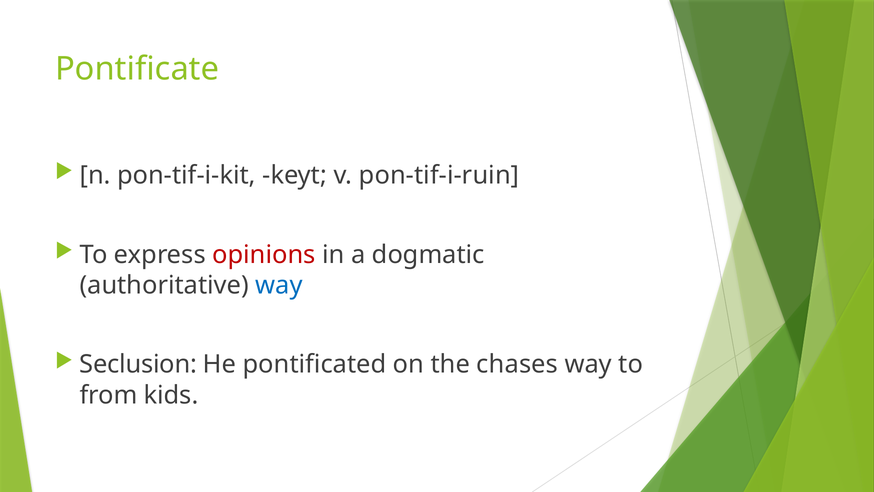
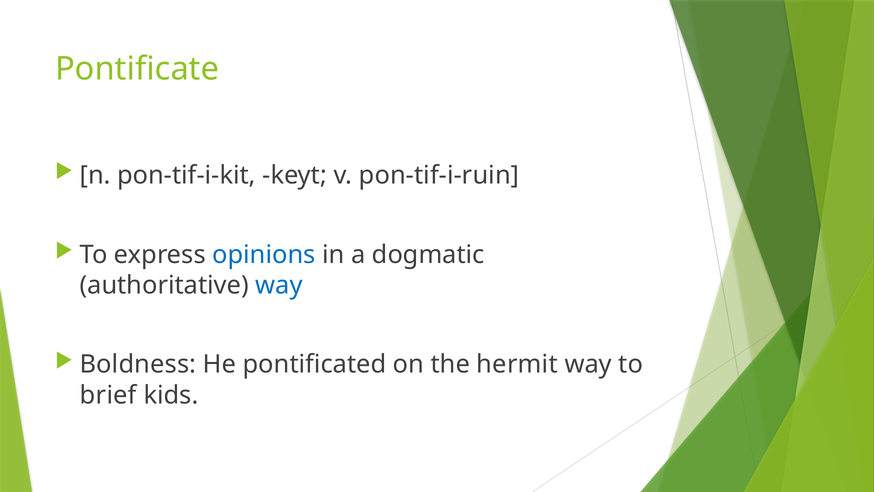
opinions colour: red -> blue
Seclusion: Seclusion -> Boldness
chases: chases -> hermit
from: from -> brief
